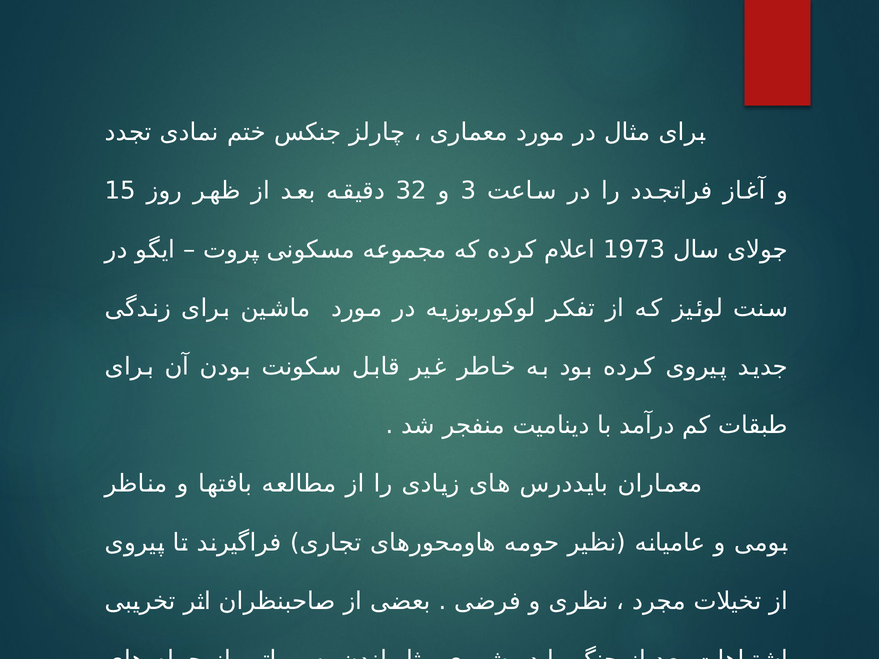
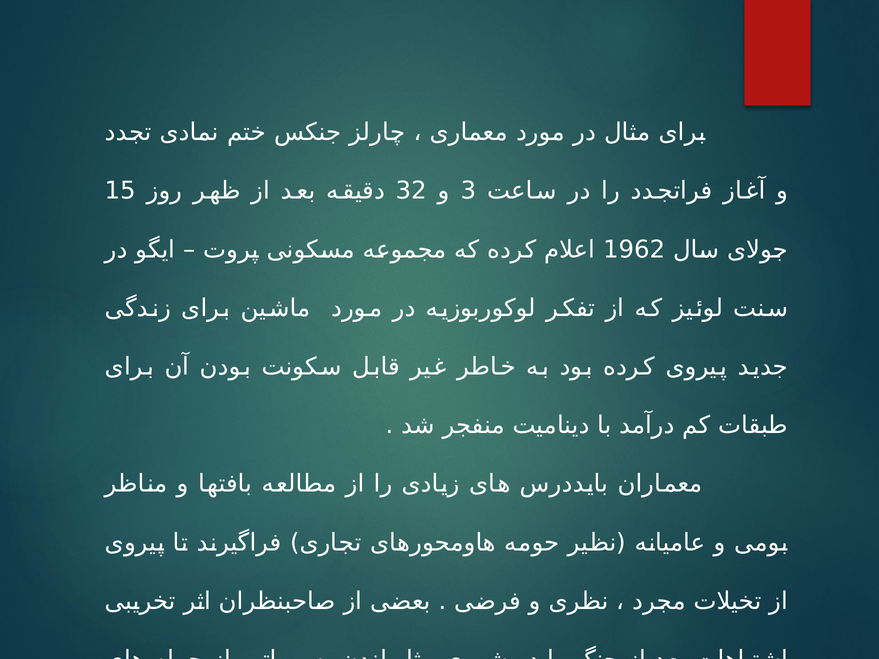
1973: 1973 -> 1962
